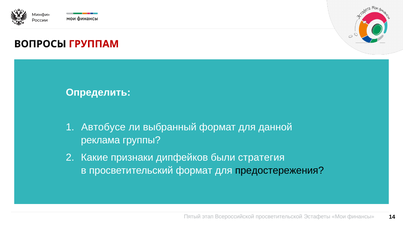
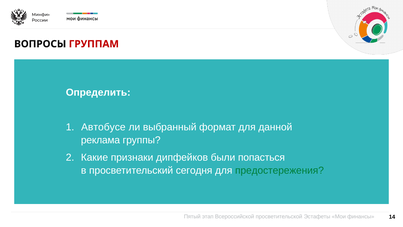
стратегия: стратегия -> попасться
просветительский формат: формат -> сегодня
предостережения colour: black -> green
